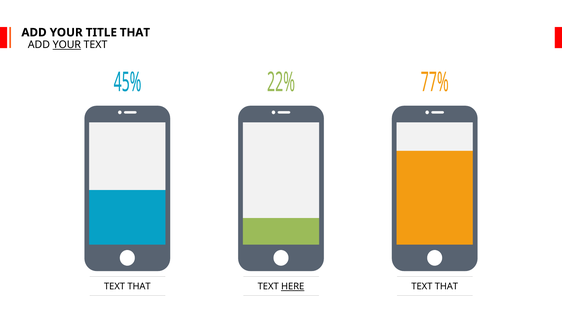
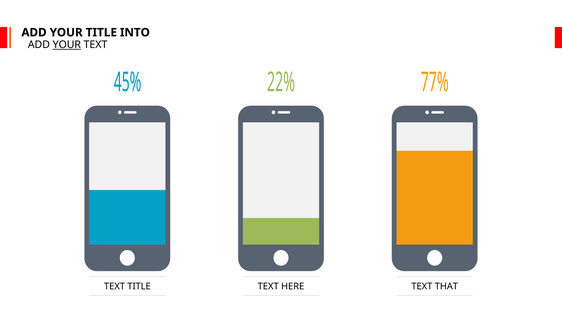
TITLE THAT: THAT -> INTO
THAT at (139, 287): THAT -> TITLE
HERE underline: present -> none
